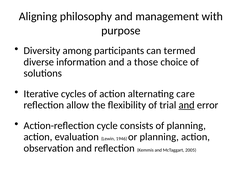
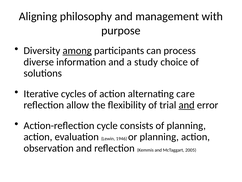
among underline: none -> present
termed: termed -> process
those: those -> study
